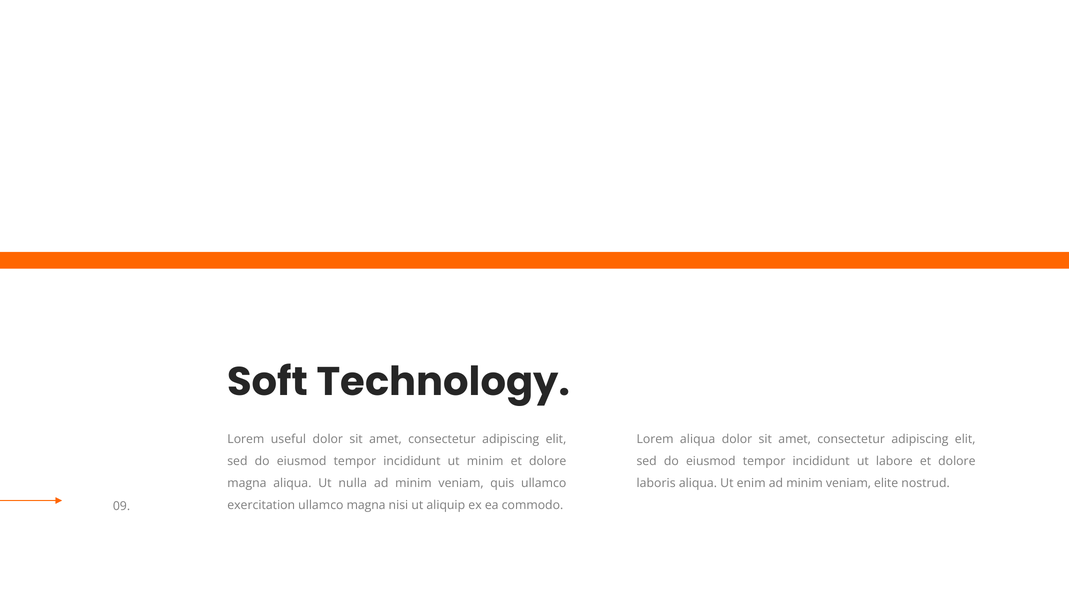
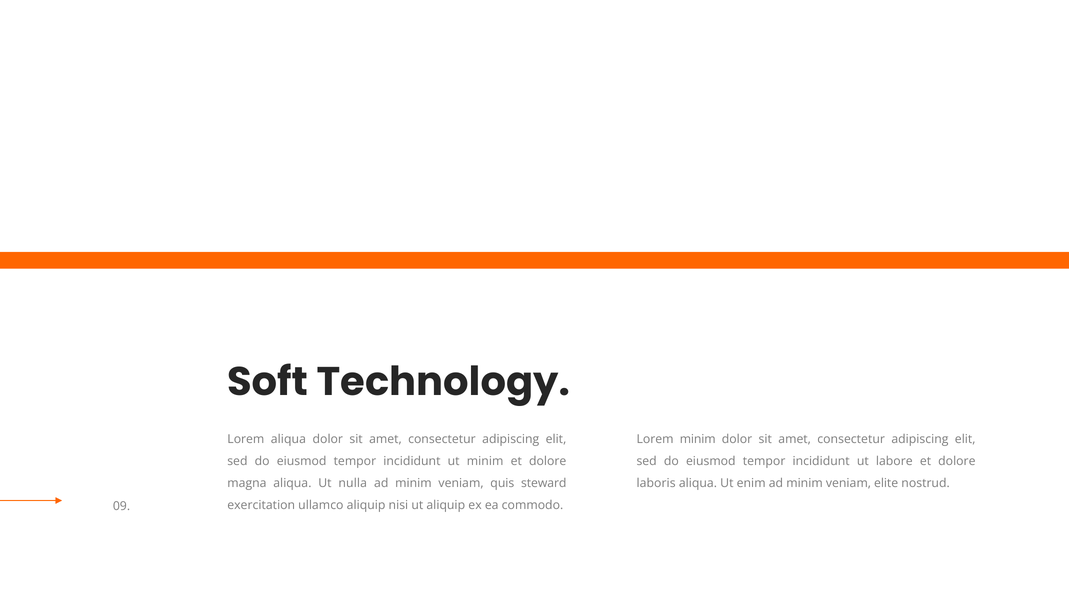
Lorem useful: useful -> aliqua
Lorem aliqua: aliqua -> minim
quis ullamco: ullamco -> steward
ullamco magna: magna -> aliquip
